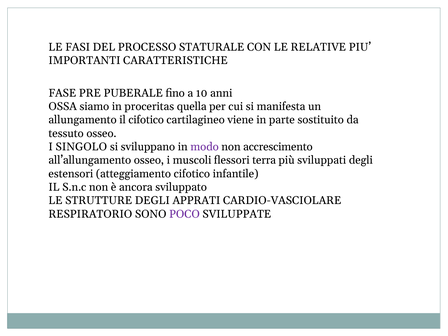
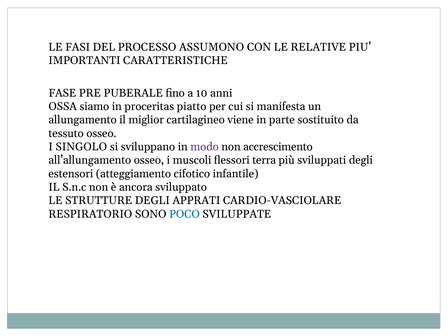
STATURALE: STATURALE -> ASSUMONO
quella: quella -> piatto
il cifotico: cifotico -> miglior
POCO colour: purple -> blue
